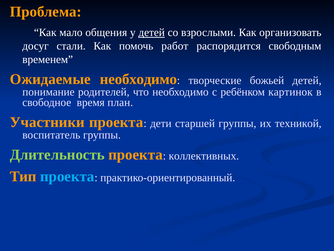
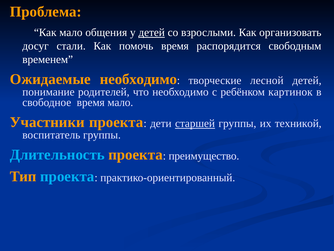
помочь работ: работ -> время
божьей: божьей -> лесной
время план: план -> мало
старшей underline: none -> present
Длительность colour: light green -> light blue
коллективных: коллективных -> преимущество
